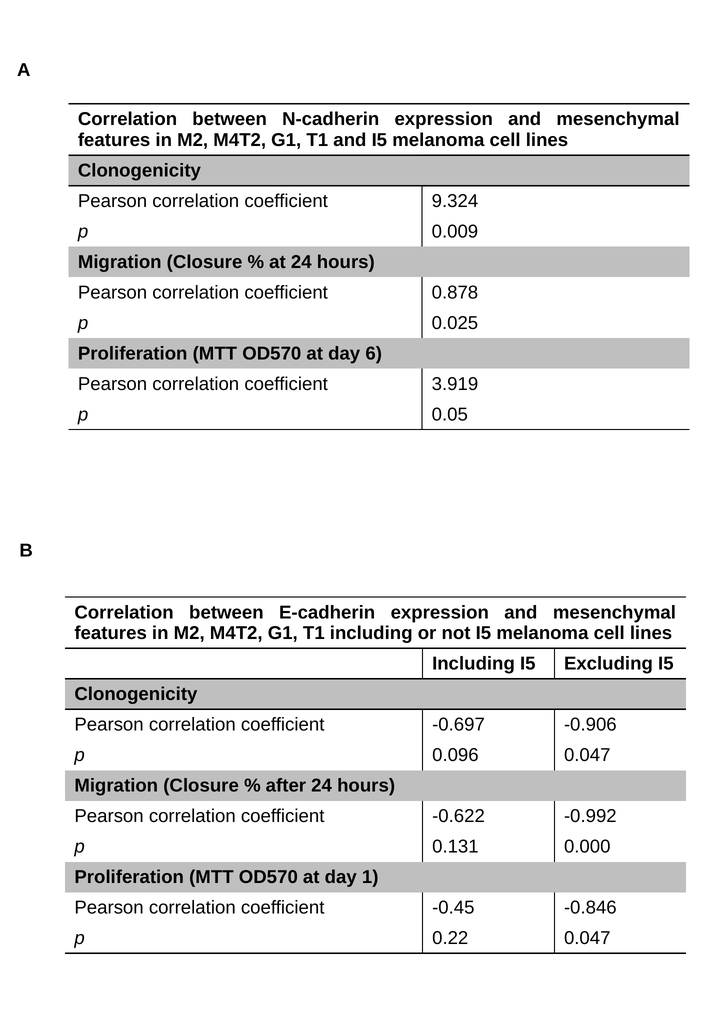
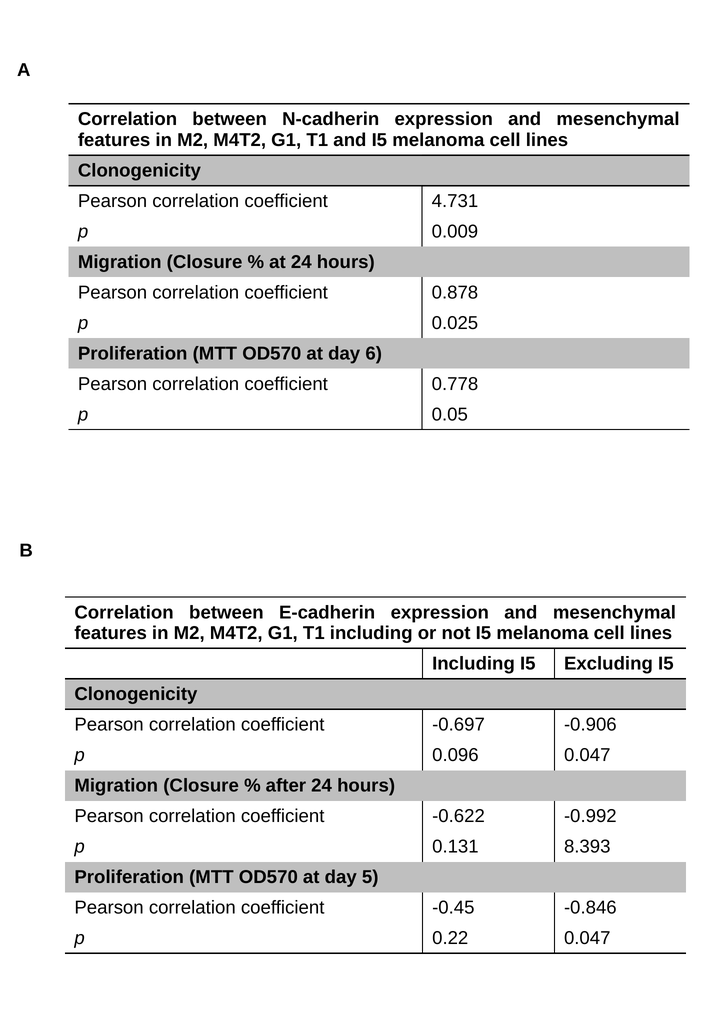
9.324: 9.324 -> 4.731
3.919: 3.919 -> 0.778
0.000: 0.000 -> 8.393
1: 1 -> 5
